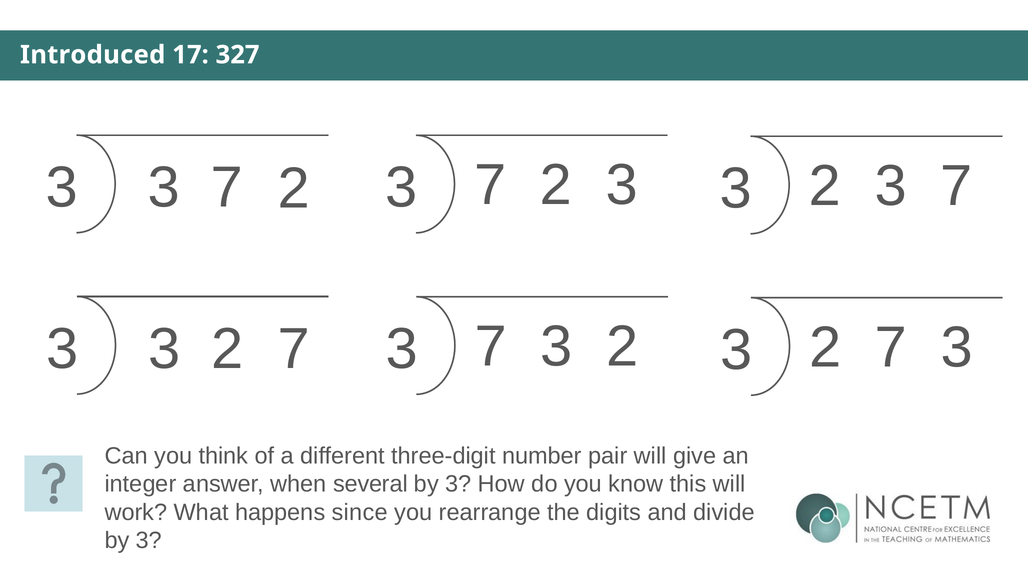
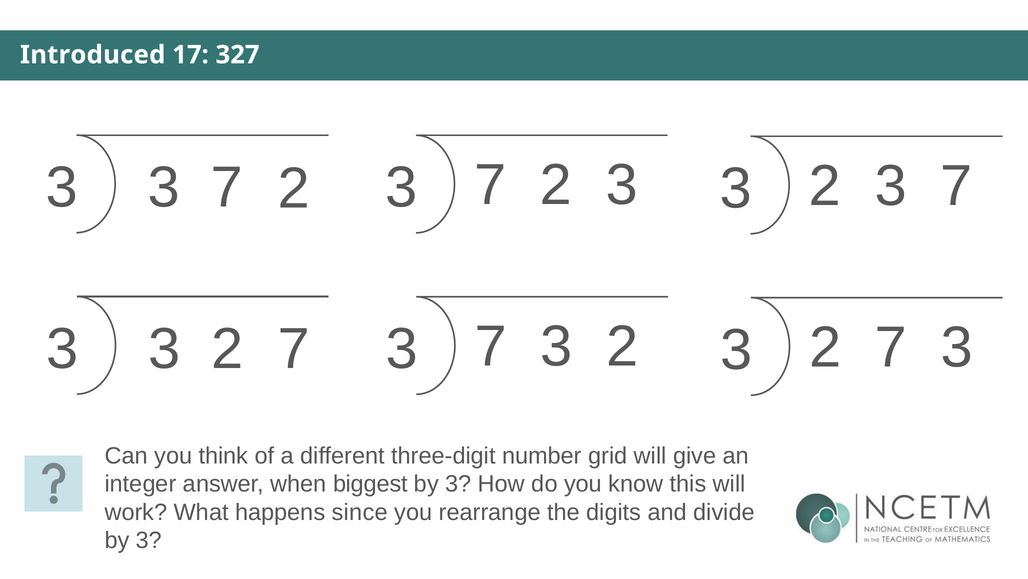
pair: pair -> grid
several: several -> biggest
